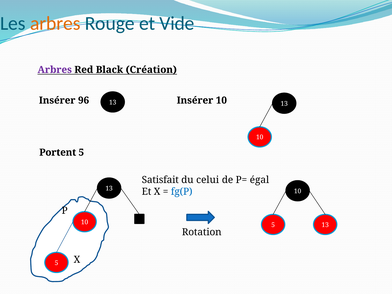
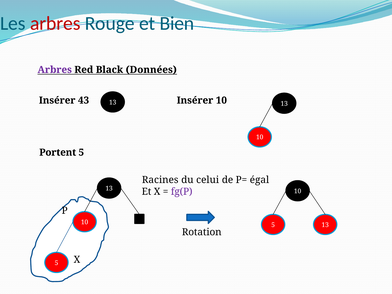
arbres at (55, 23) colour: orange -> red
Vide: Vide -> Bien
Création: Création -> Données
96: 96 -> 43
Satisfait: Satisfait -> Racines
fg(P colour: blue -> purple
